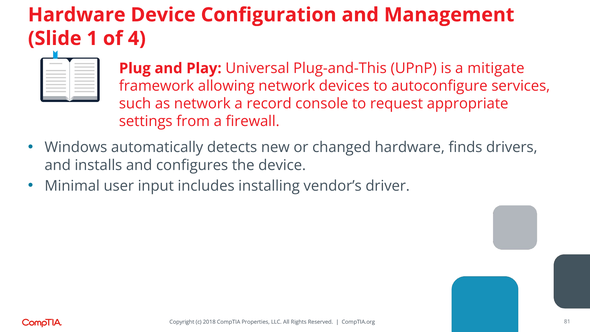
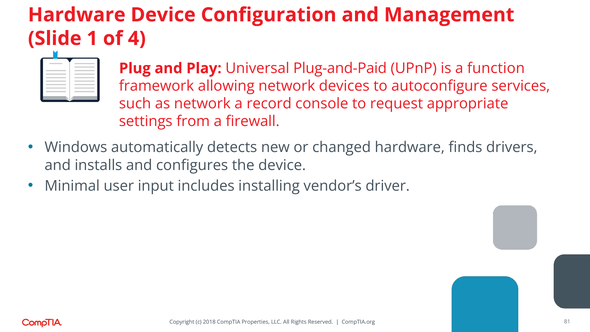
Plug-and-This: Plug-and-This -> Plug-and-Paid
mitigate: mitigate -> function
